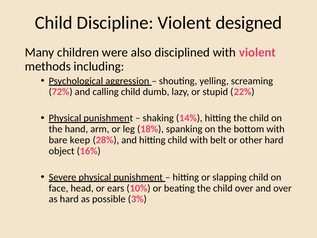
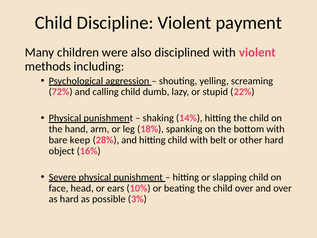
designed: designed -> payment
